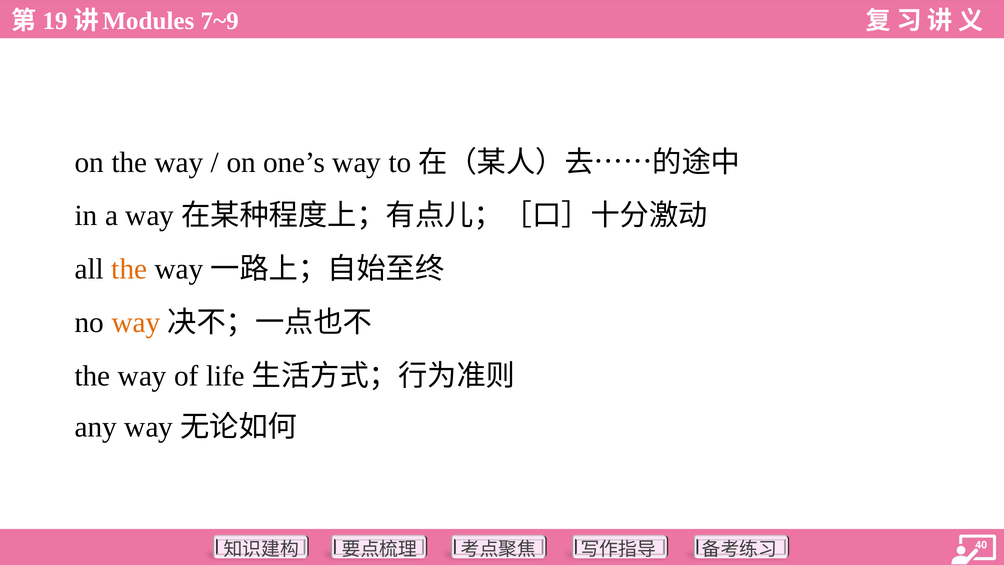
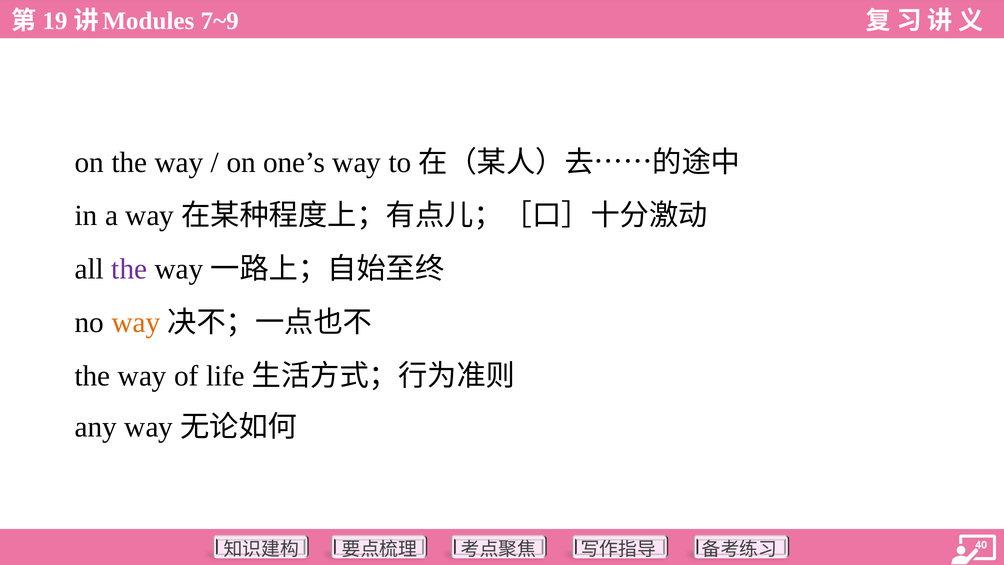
the at (129, 269) colour: orange -> purple
